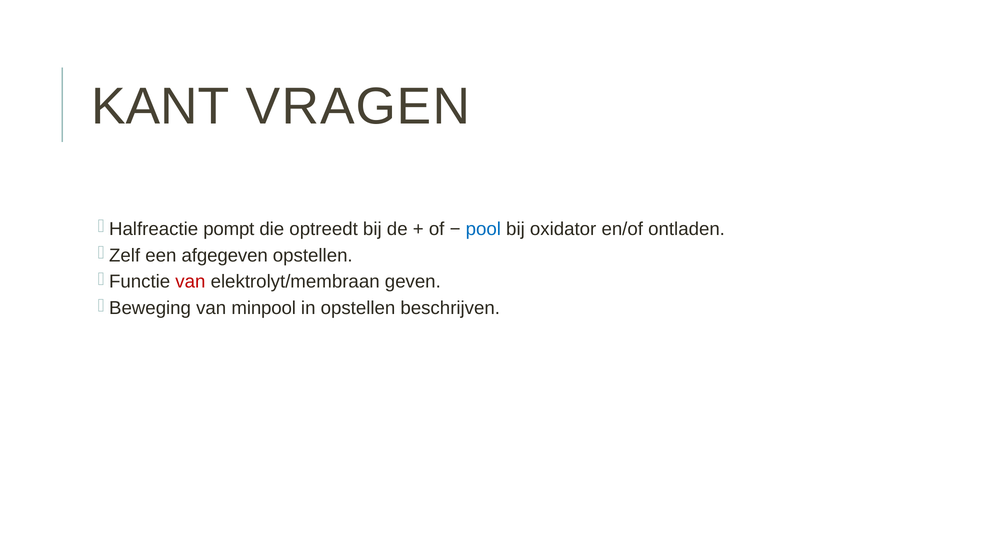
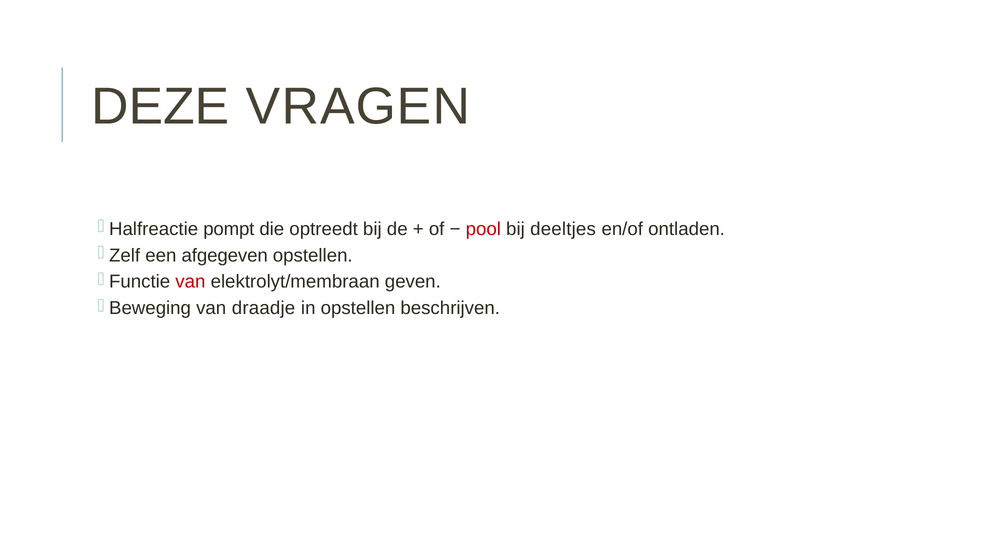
KANT: KANT -> DEZE
pool colour: blue -> red
oxidator: oxidator -> deeltjes
minpool: minpool -> draadje
